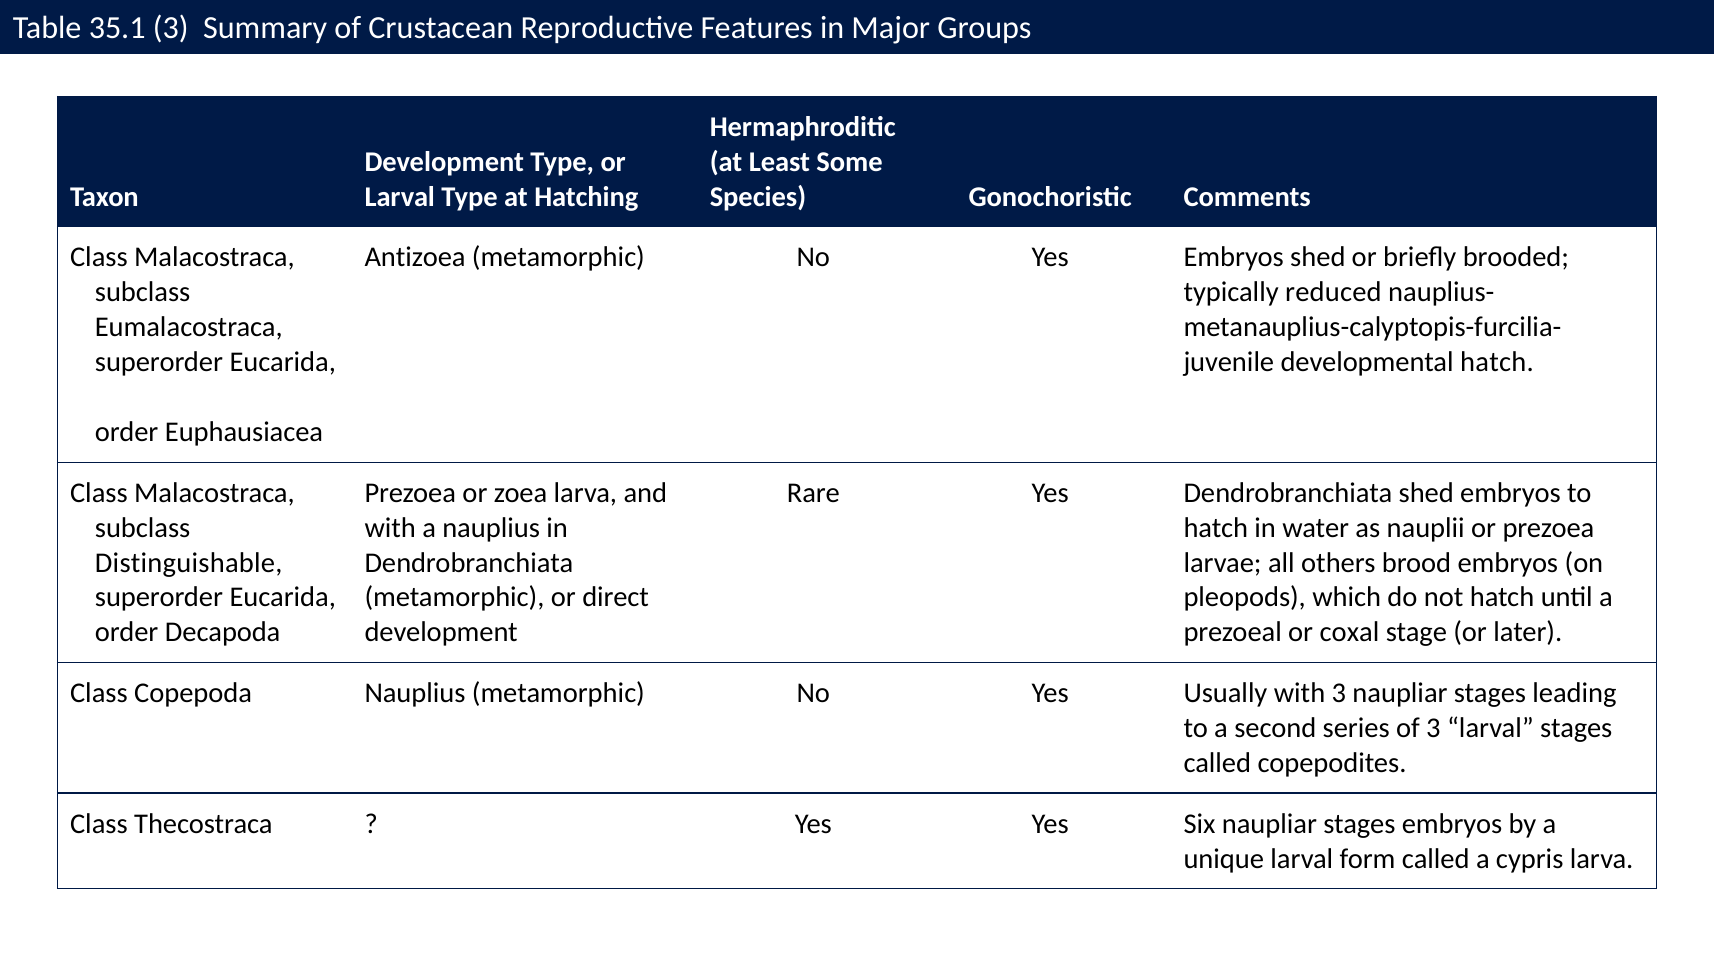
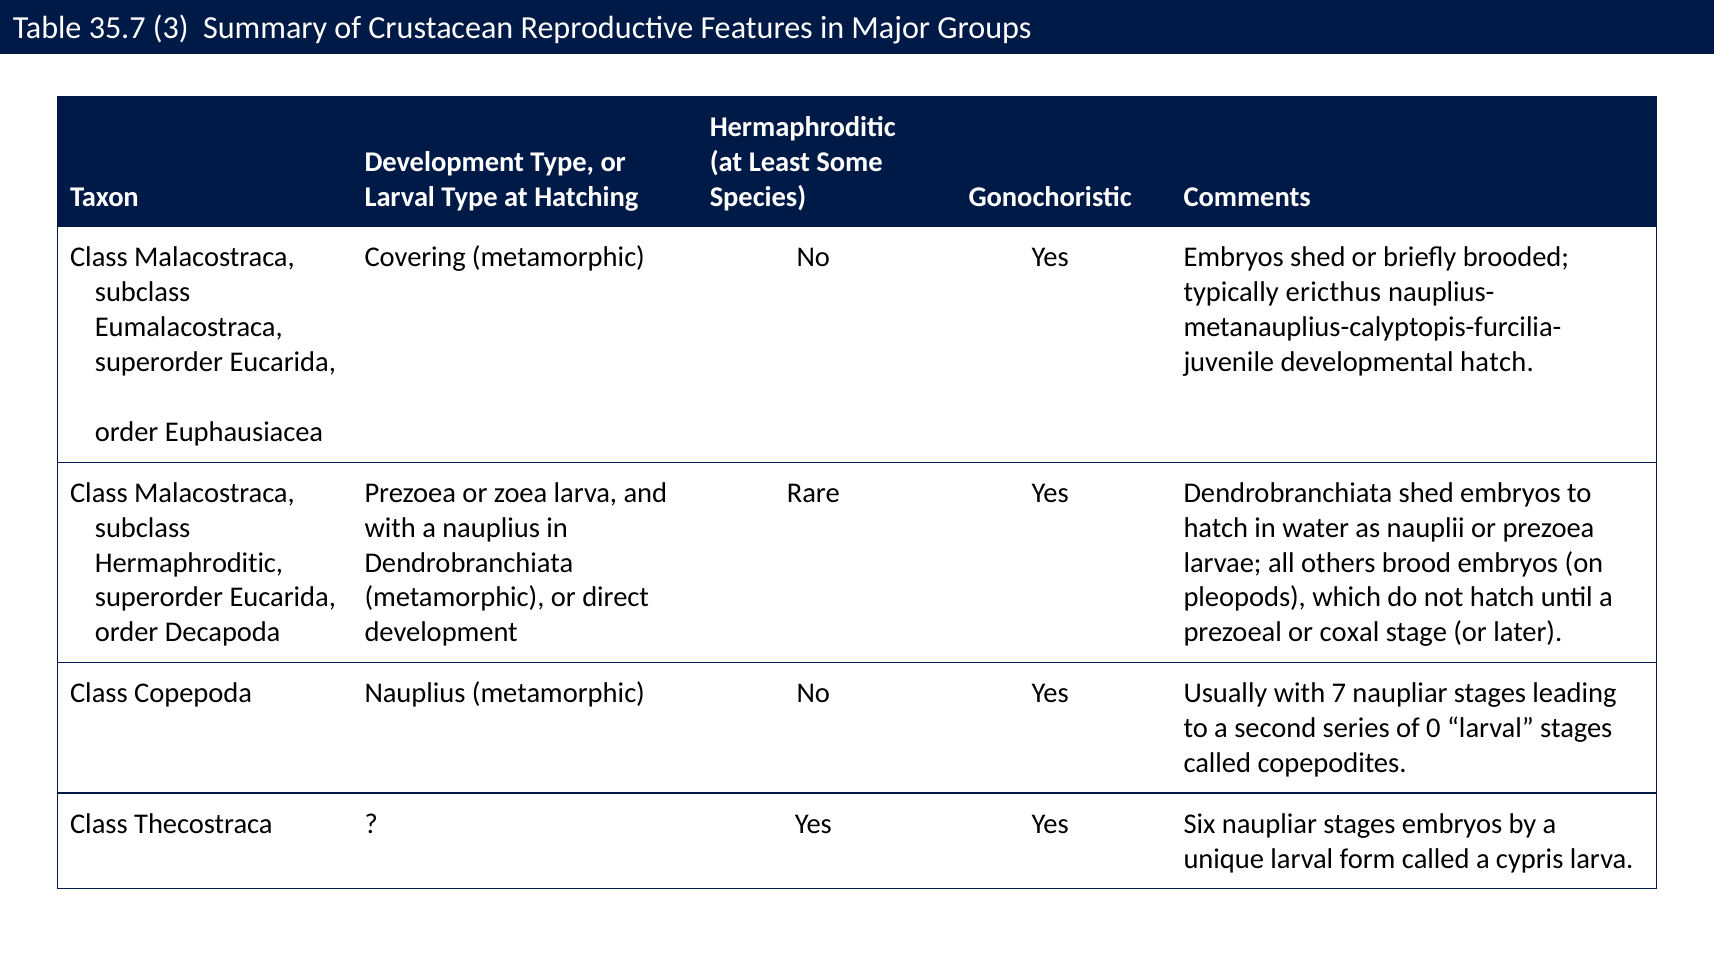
35.1: 35.1 -> 35.7
Antizoea: Antizoea -> Covering
reduced: reduced -> ericthus
Distinguishable at (189, 563): Distinguishable -> Hermaphroditic
with 3: 3 -> 7
of 3: 3 -> 0
